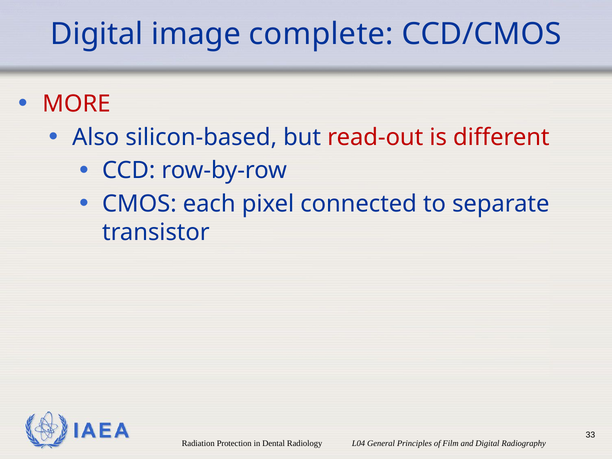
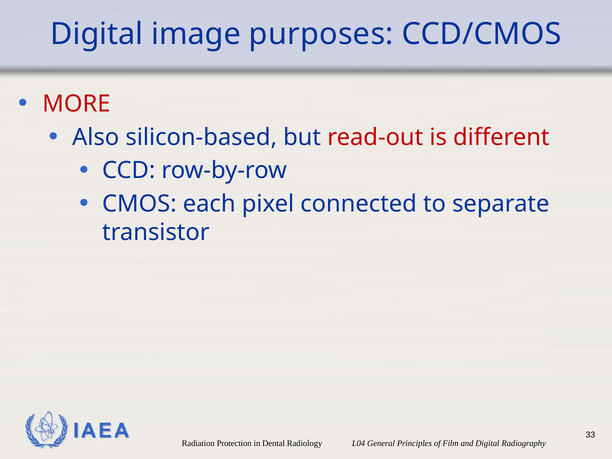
complete: complete -> purposes
